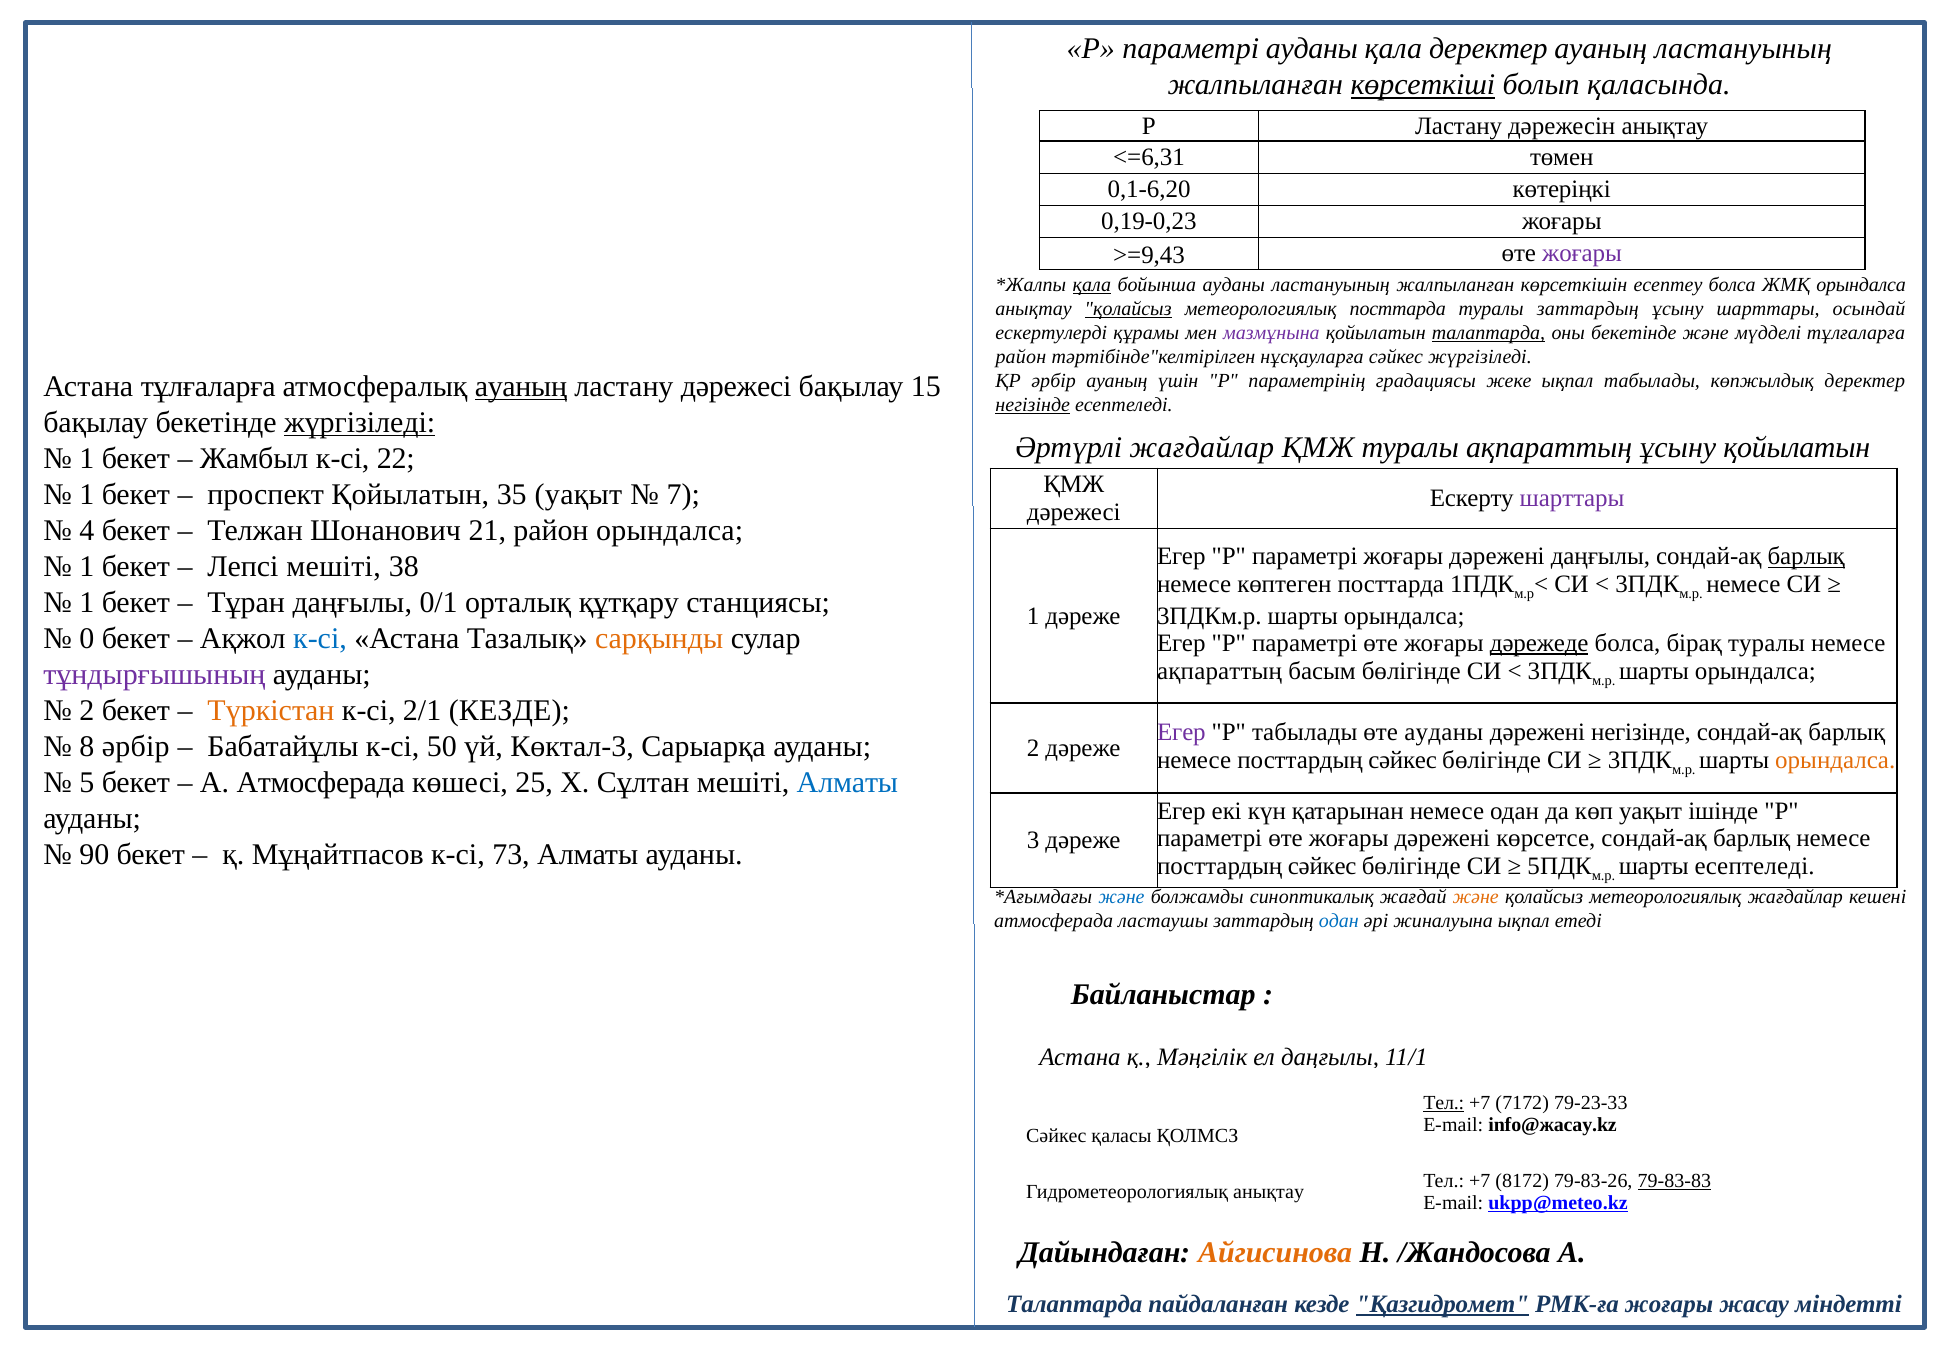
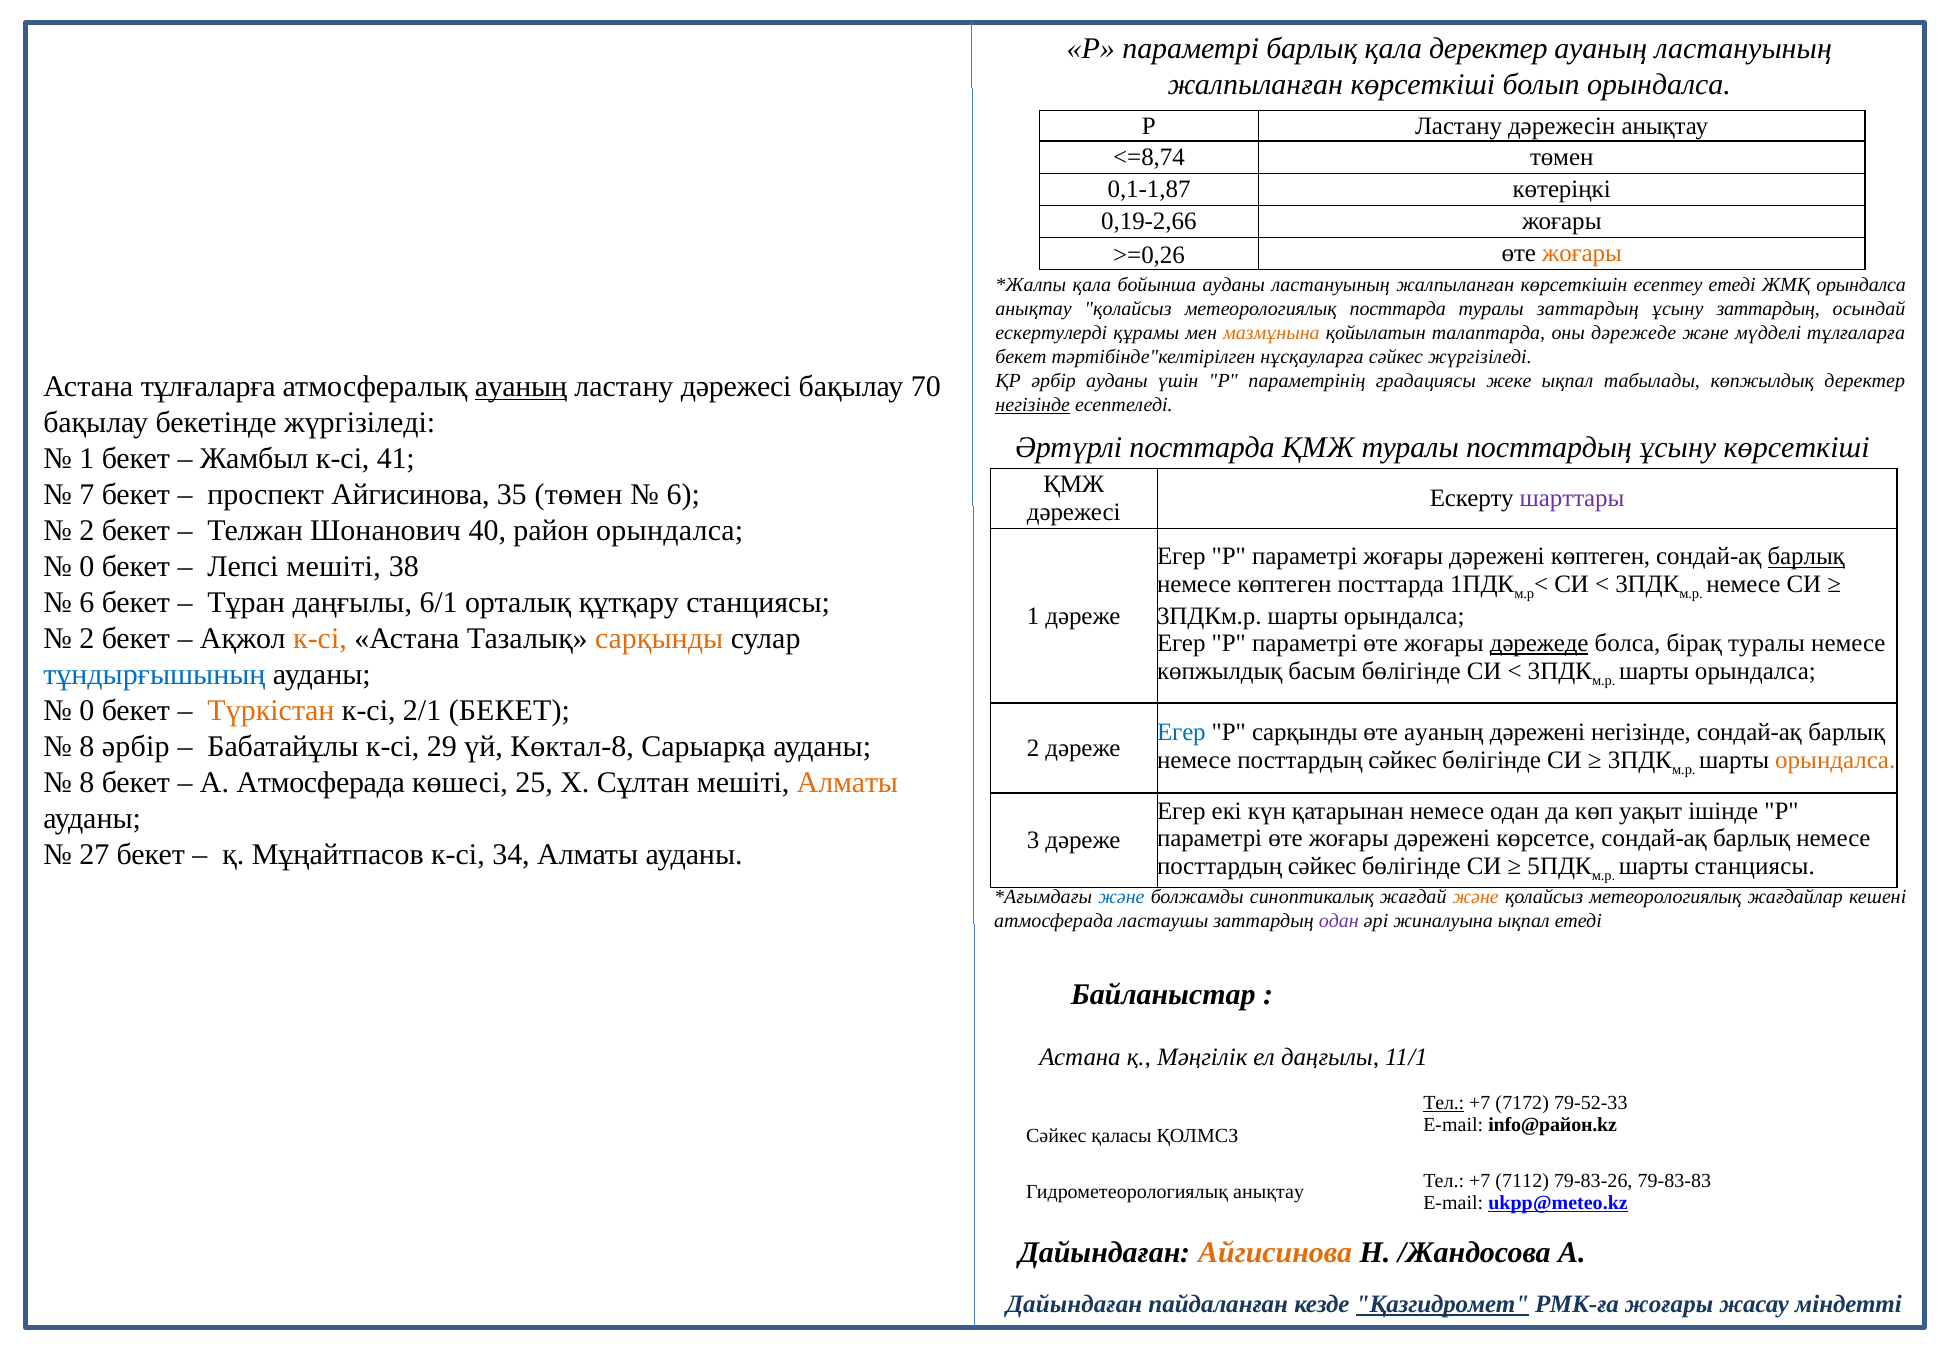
параметрі ауданы: ауданы -> барлық
көрсеткіші at (1423, 85) underline: present -> none
болып қаласында: қаласында -> орындалса
<=6,31: <=6,31 -> <=8,74
0,1-6,20: 0,1-6,20 -> 0,1-1,87
0,19-0,23: 0,19-0,23 -> 0,19-2,66
>=9,43: >=9,43 -> >=0,26
жоғары at (1582, 253) colour: purple -> orange
қала at (1092, 285) underline: present -> none
есептеу болса: болса -> етеді
қолайсыз at (1128, 309) underline: present -> none
ұсыну шарттары: шарттары -> заттардың
мазмұнына colour: purple -> orange
талаптарда at (1489, 333) underline: present -> none
оны бекетінде: бекетінде -> дәрежеде
район at (1021, 357): район -> бекет
әрбір ауаның: ауаның -> ауданы
15: 15 -> 70
жүргізіледі at (360, 423) underline: present -> none
Әртүрлі жағдайлар: жағдайлар -> посттарда
туралы ақпараттың: ақпараттың -> посттардың
ұсыну қойылатын: қойылатын -> көрсеткіші
22: 22 -> 41
1 at (87, 495): 1 -> 7
проспект Қойылатын: Қойылатын -> Айгисинова
35 уақыт: уақыт -> төмен
7 at (683, 495): 7 -> 6
4 at (87, 531): 4 -> 2
21: 21 -> 40
дәрежені даңғылы: даңғылы -> көптеген
1 at (87, 567): 1 -> 0
1 at (87, 603): 1 -> 6
0/1: 0/1 -> 6/1
0 at (87, 639): 0 -> 2
к-сі at (320, 639) colour: blue -> orange
ақпараттың at (1220, 671): ақпараттың -> көпжылдық
тұндырғышының colour: purple -> blue
2 at (87, 711): 2 -> 0
2/1 КЕЗДЕ: КЕЗДЕ -> БЕКЕТ
Егер at (1181, 732) colour: purple -> blue
Р табылады: табылады -> сарқынды
өте ауданы: ауданы -> ауаның
50: 50 -> 29
Көктал-3: Көктал-3 -> Көктал-8
5 at (87, 783): 5 -> 8
Алматы at (847, 783) colour: blue -> orange
90: 90 -> 27
73: 73 -> 34
шарты есептеледі: есептеледі -> станциясы
одан at (1339, 921) colour: blue -> purple
79-23-33: 79-23-33 -> 79-52-33
info@жасау.kz: info@жасау.kz -> info@район.kz
8172: 8172 -> 7112
79-83-83 underline: present -> none
Талаптарда at (1074, 1304): Талаптарда -> Дайындаған
